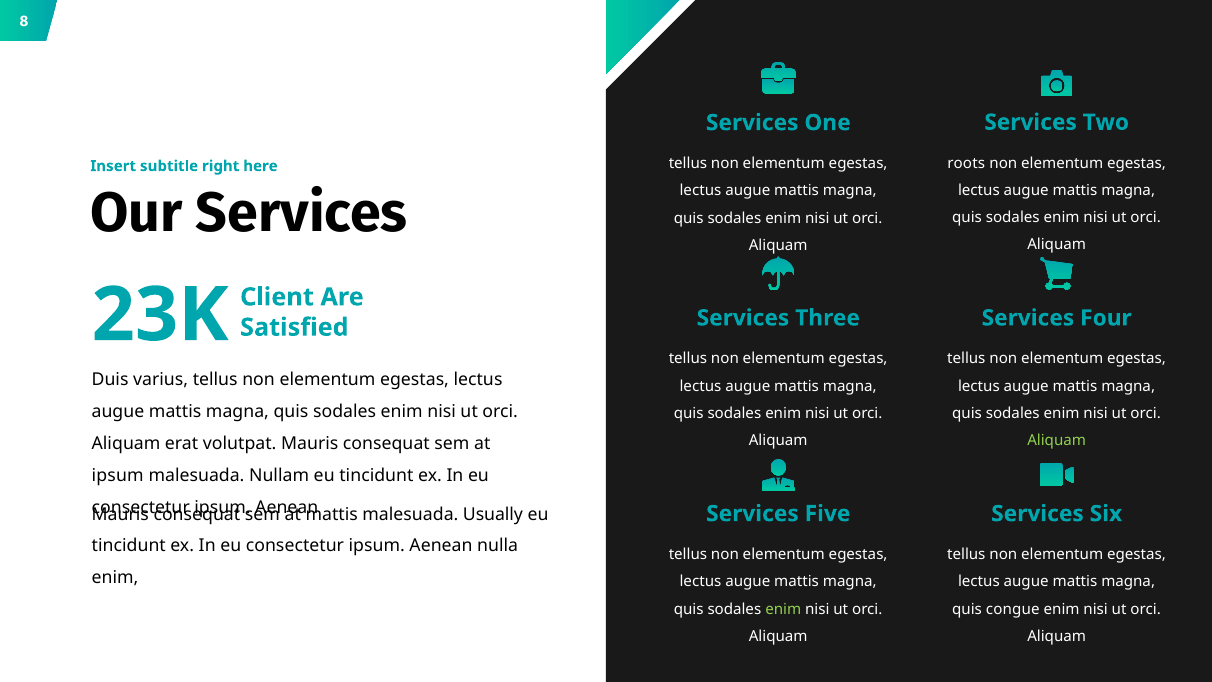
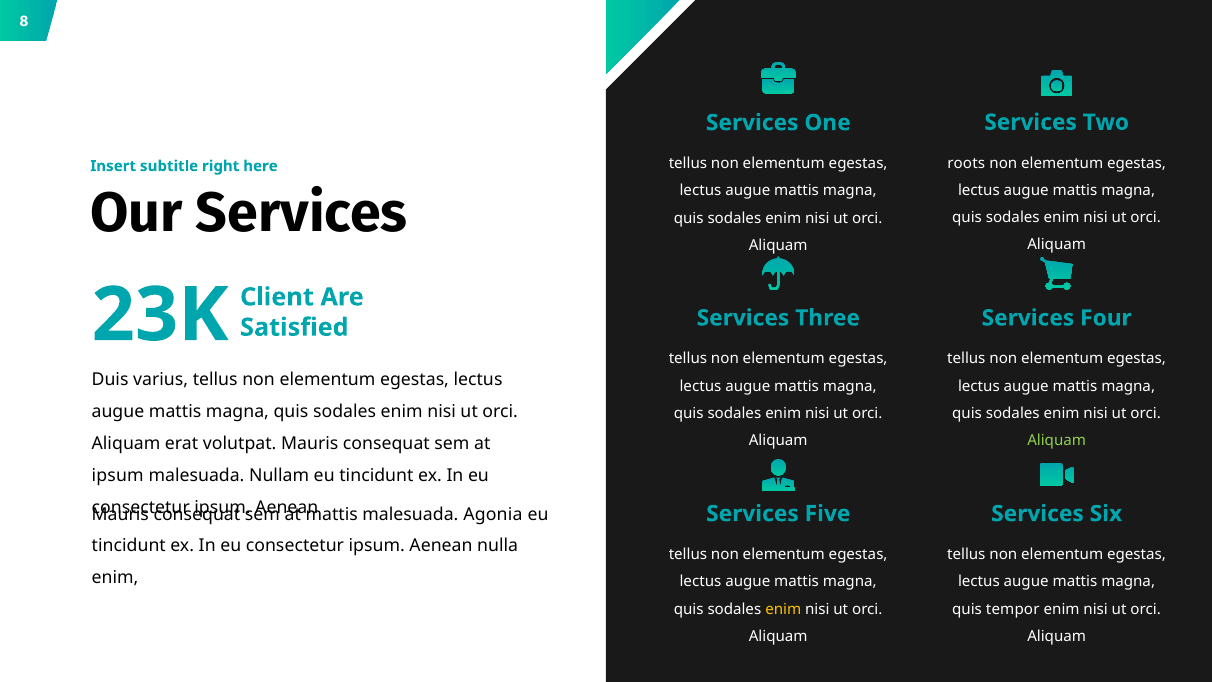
Usually: Usually -> Agonia
enim at (783, 609) colour: light green -> yellow
congue: congue -> tempor
